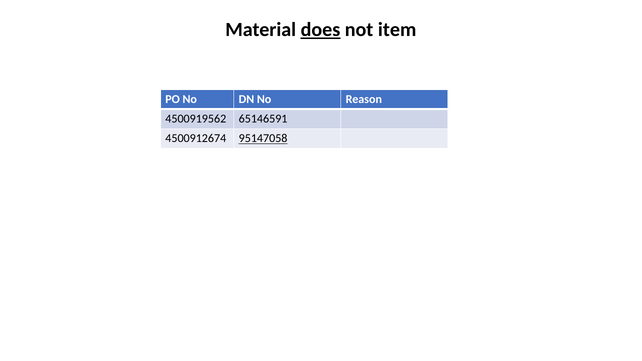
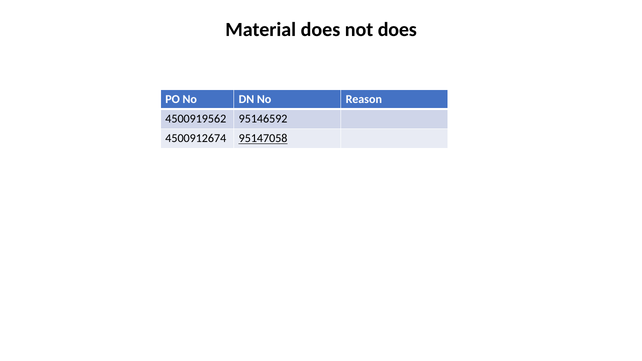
does at (321, 30) underline: present -> none
not item: item -> does
65146591: 65146591 -> 95146592
